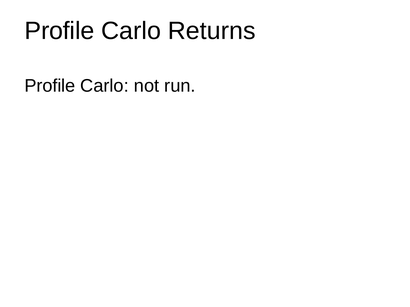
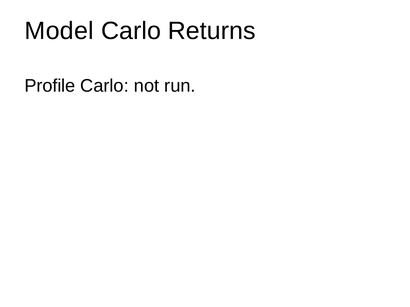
Profile at (59, 31): Profile -> Model
